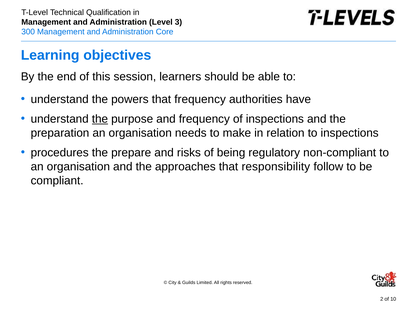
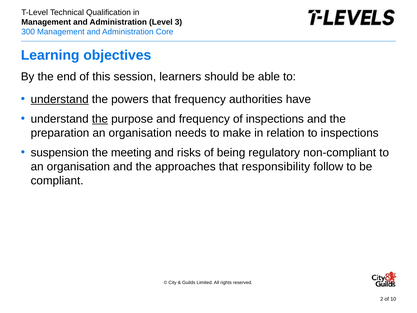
understand at (60, 99) underline: none -> present
procedures: procedures -> suspension
prepare: prepare -> meeting
